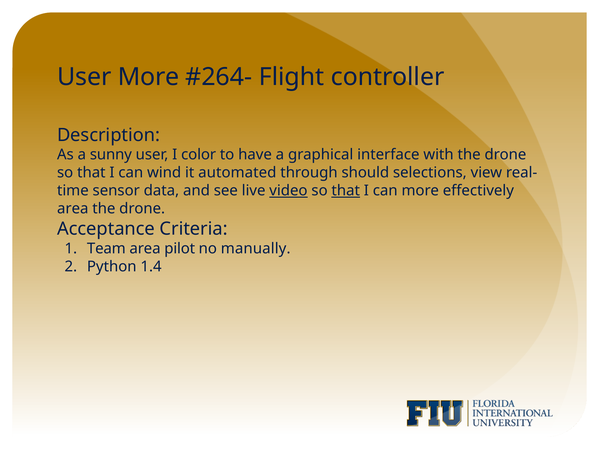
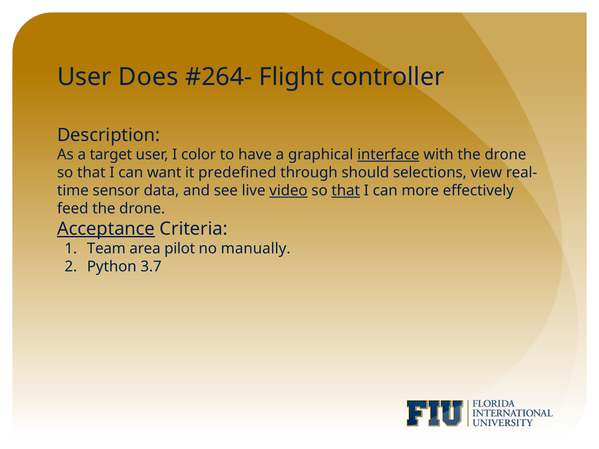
User More: More -> Does
sunny: sunny -> target
interface underline: none -> present
wind: wind -> want
automated: automated -> predefined
area at (73, 209): area -> feed
Acceptance underline: none -> present
1.4: 1.4 -> 3.7
